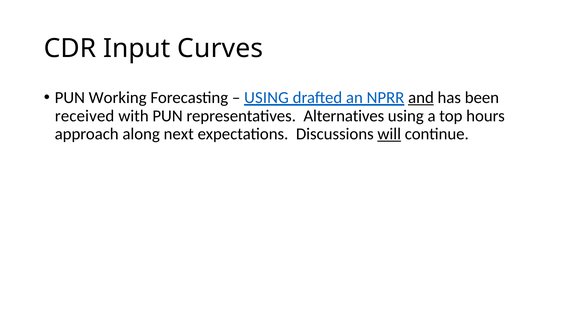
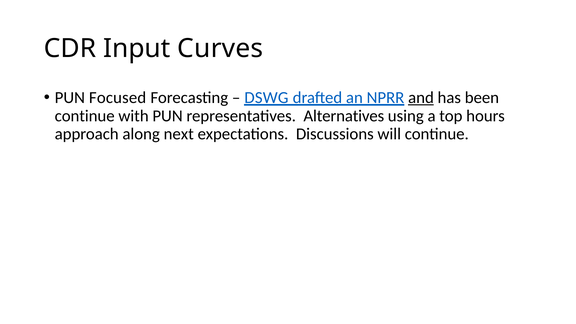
Working: Working -> Focused
USING at (266, 98): USING -> DSWG
received at (85, 116): received -> continue
will underline: present -> none
